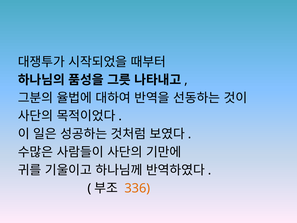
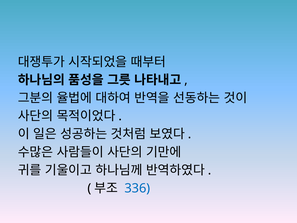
336 colour: orange -> blue
